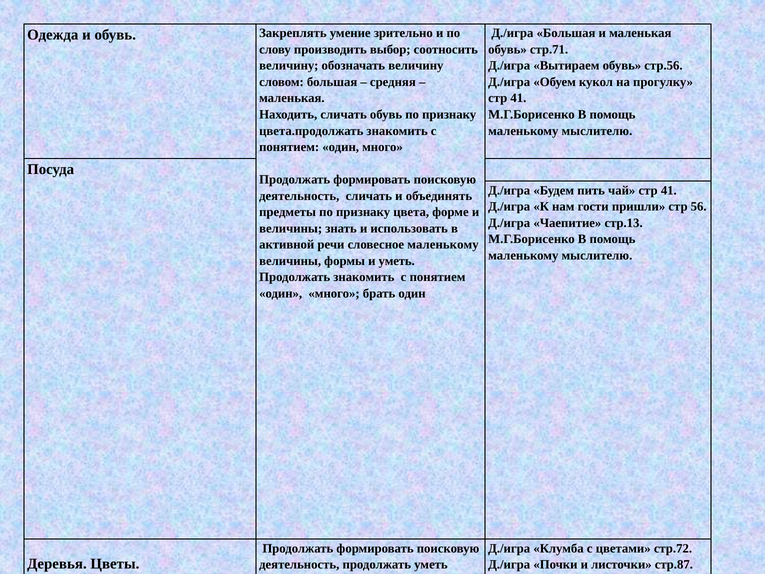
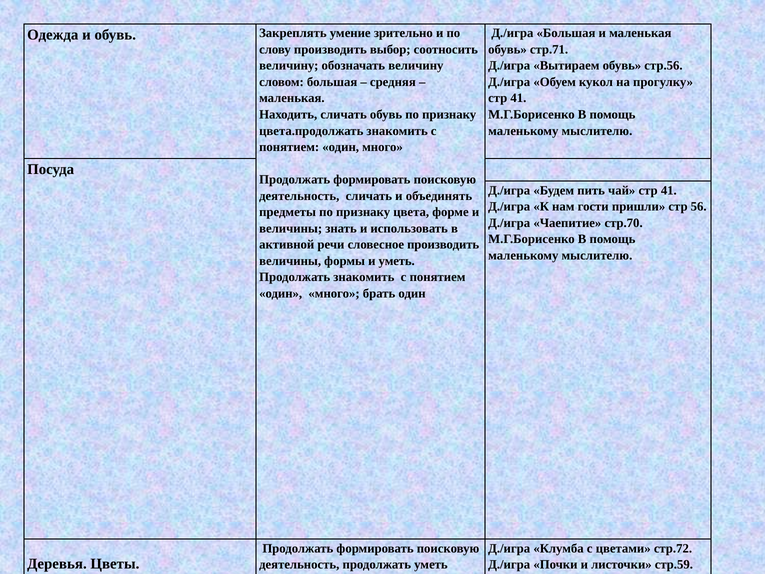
стр.13: стр.13 -> стр.70
словесное маленькому: маленькому -> производить
стр.87: стр.87 -> стр.59
